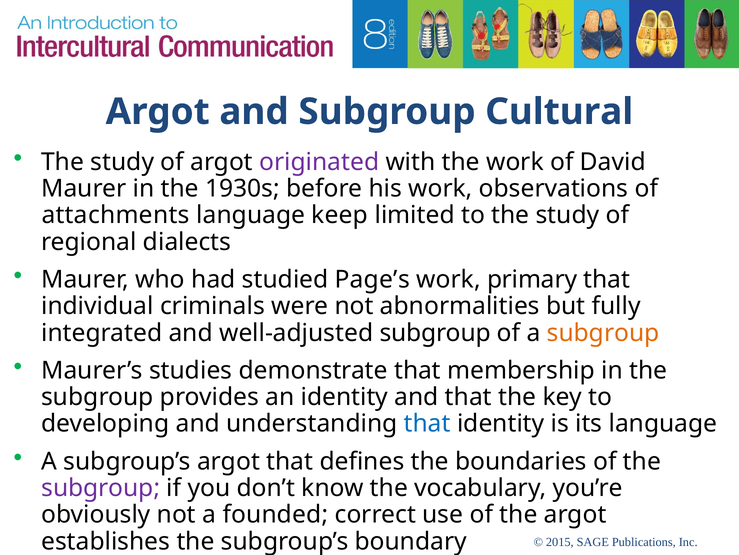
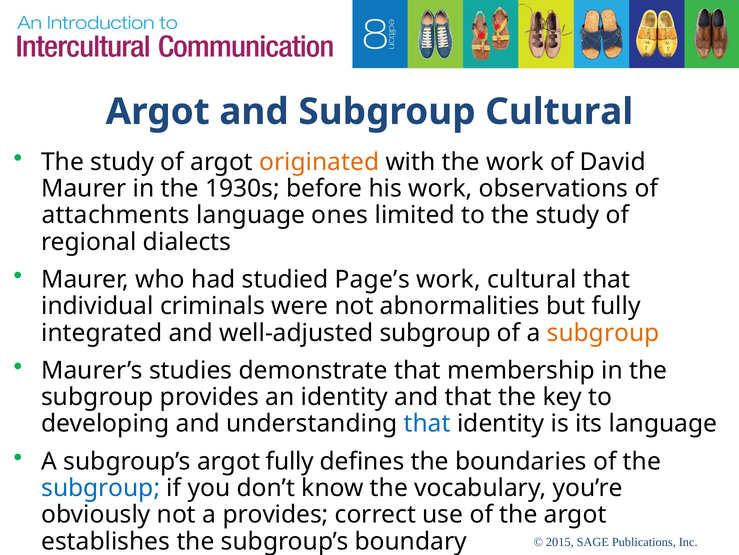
originated colour: purple -> orange
keep: keep -> ones
work primary: primary -> cultural
argot that: that -> fully
subgroup at (101, 488) colour: purple -> blue
a founded: founded -> provides
